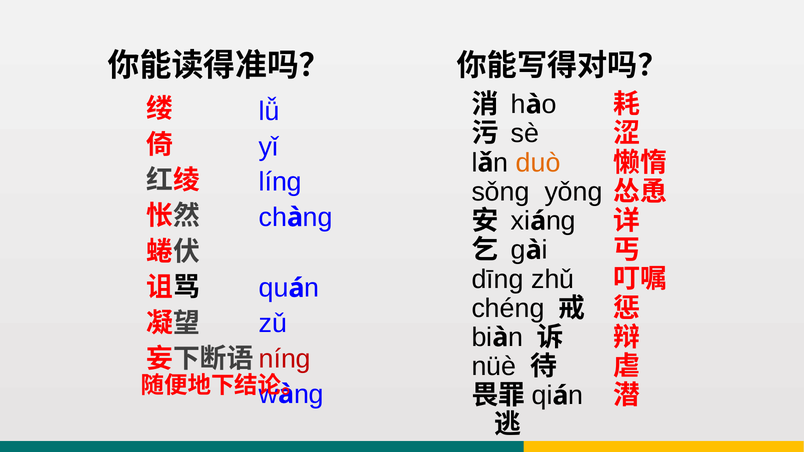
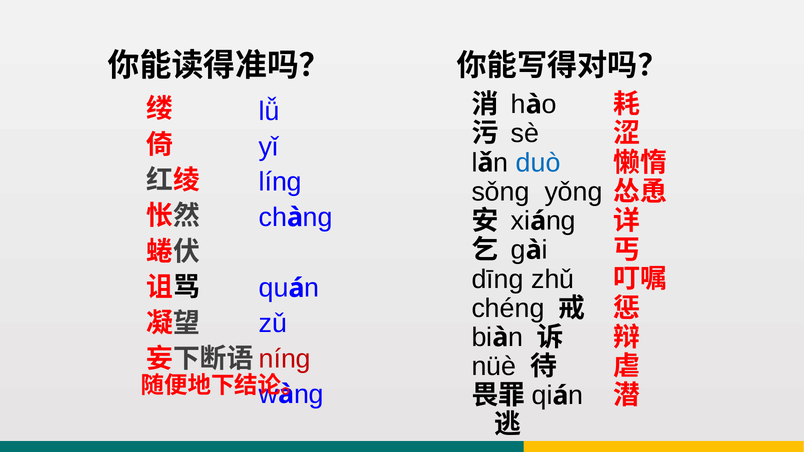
duò colour: orange -> blue
